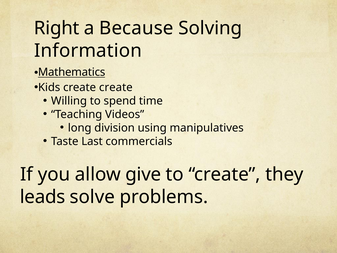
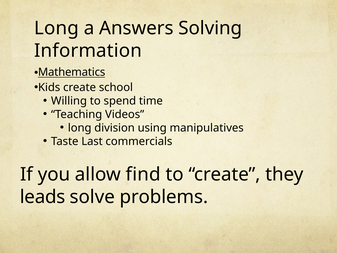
Right at (57, 28): Right -> Long
Because: Because -> Answers
create create: create -> school
give: give -> find
